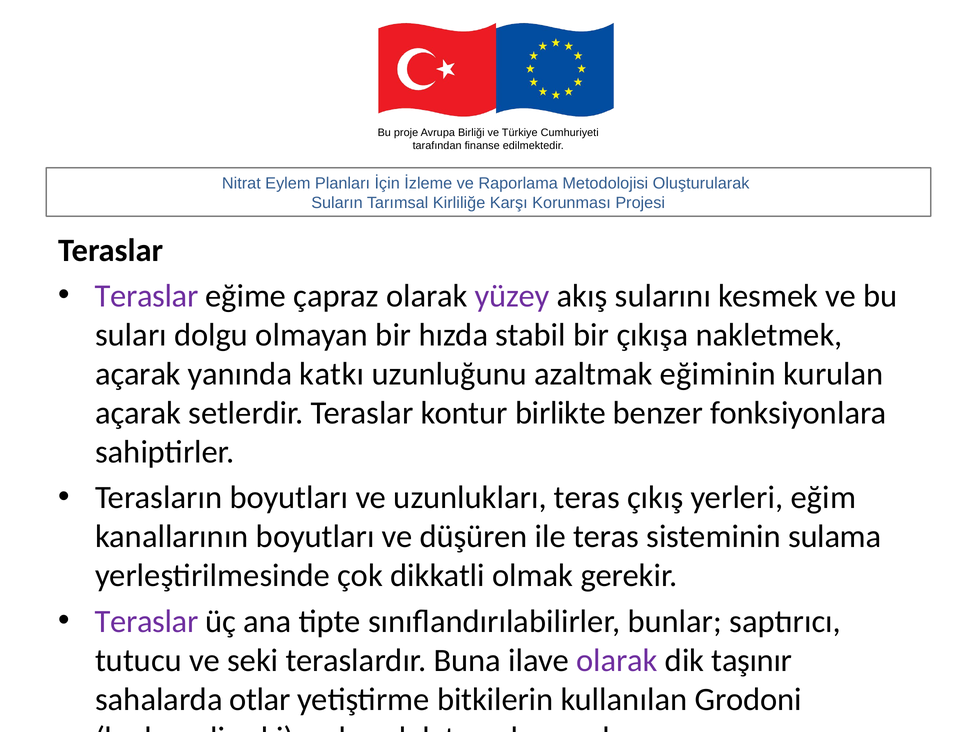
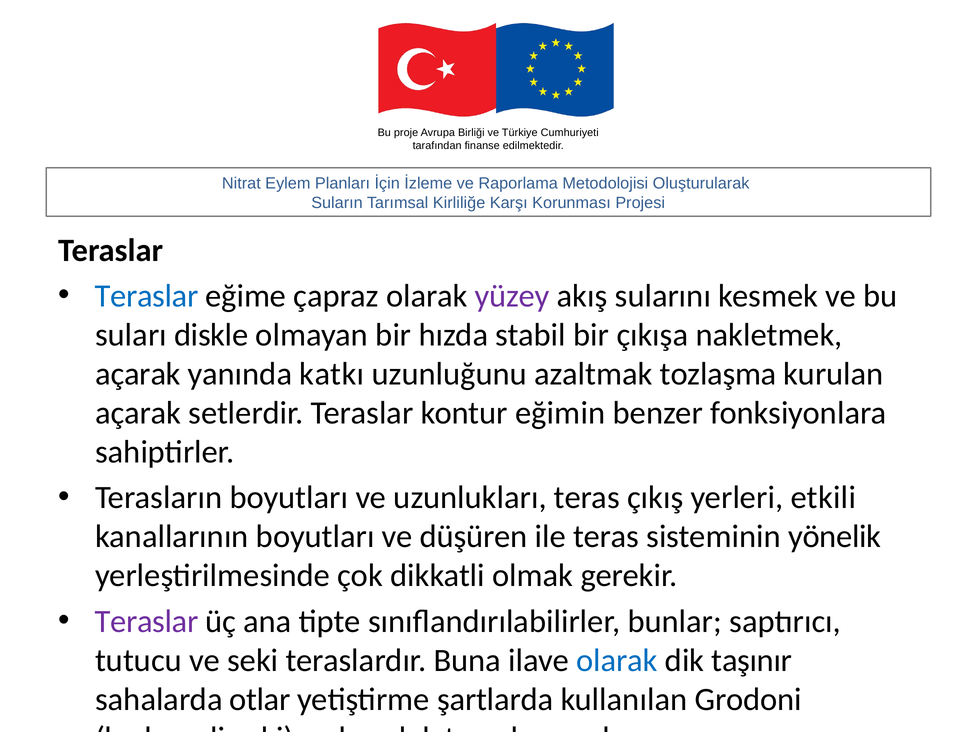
Teraslar at (147, 296) colour: purple -> blue
dolgu: dolgu -> diskle
eğiminin: eğiminin -> tozlaşma
birlikte: birlikte -> eğimin
eğim: eğim -> etkili
sulama: sulama -> yönelik
olarak at (617, 661) colour: purple -> blue
bitkilerin: bitkilerin -> şartlarda
